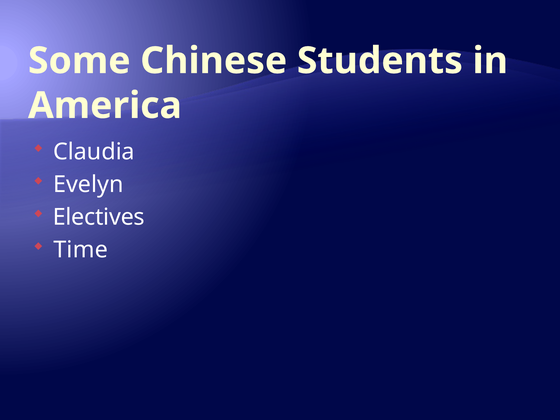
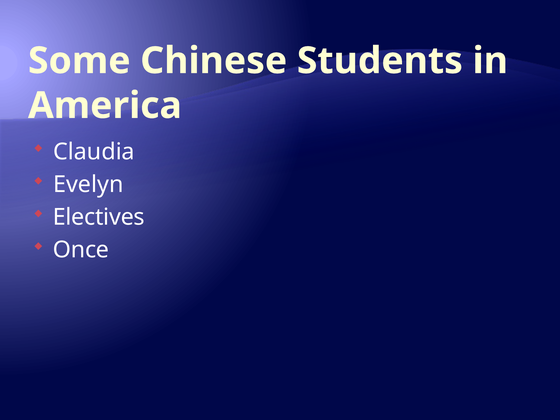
Time: Time -> Once
